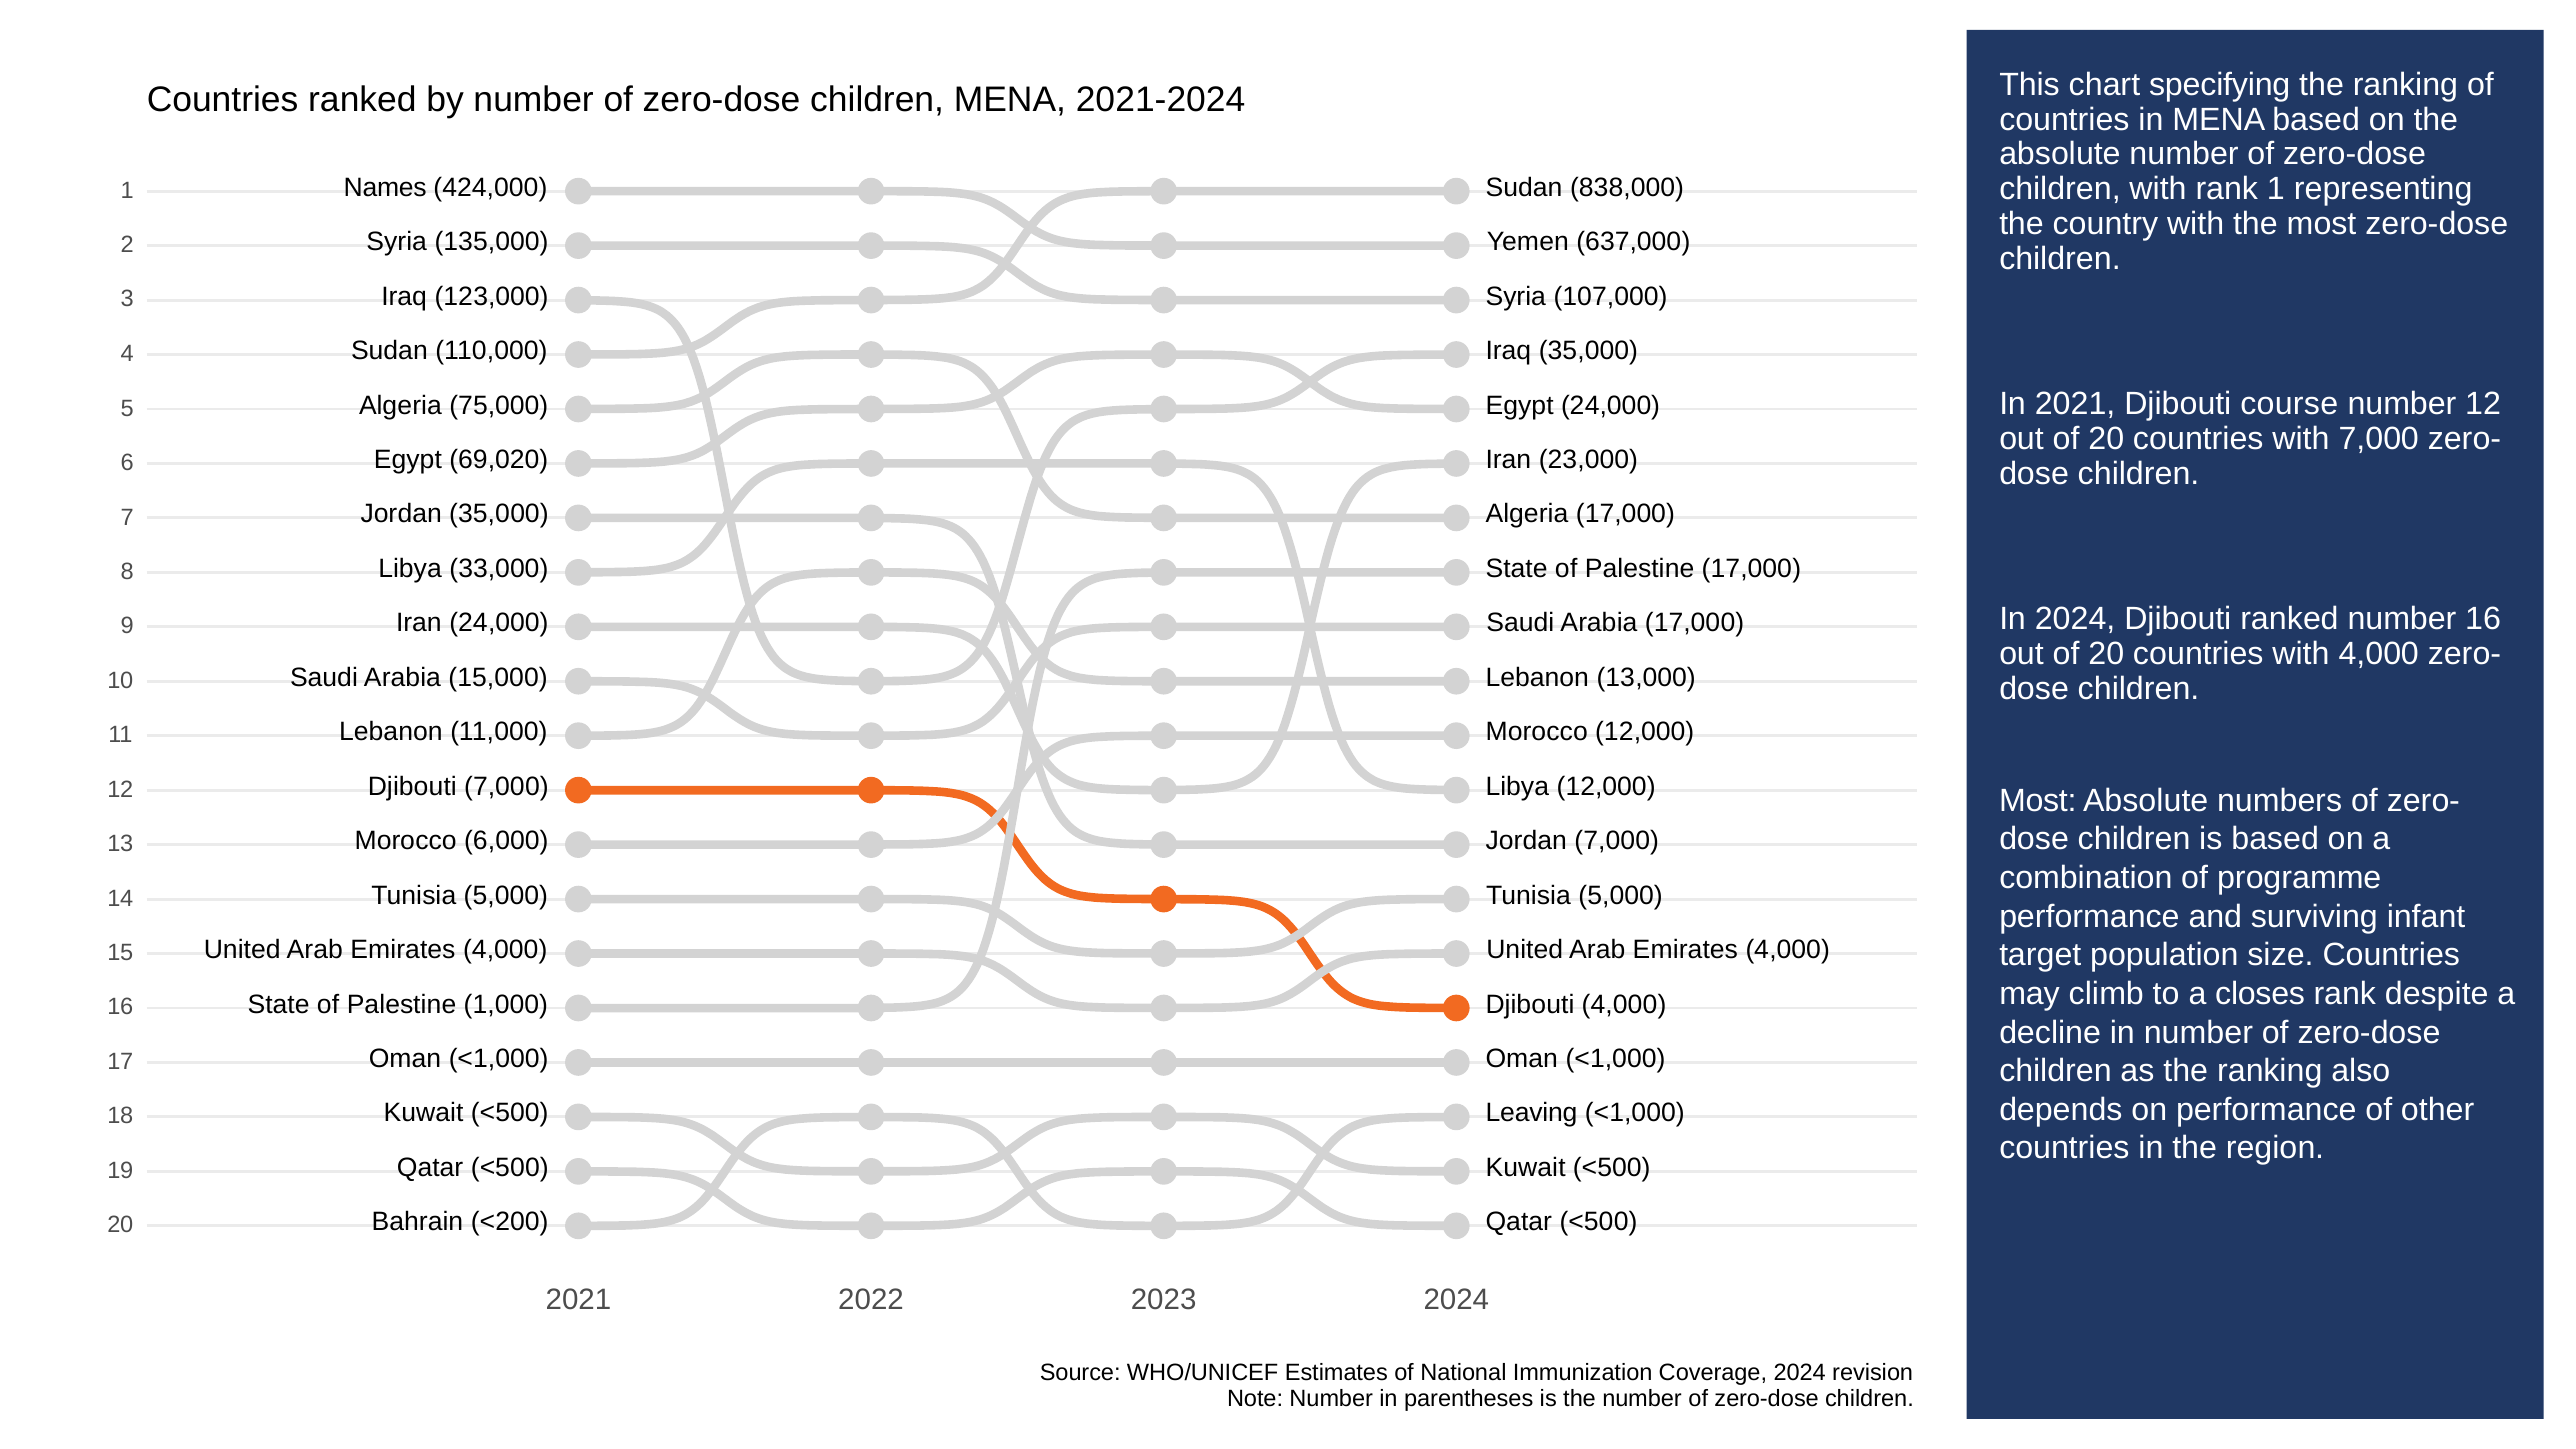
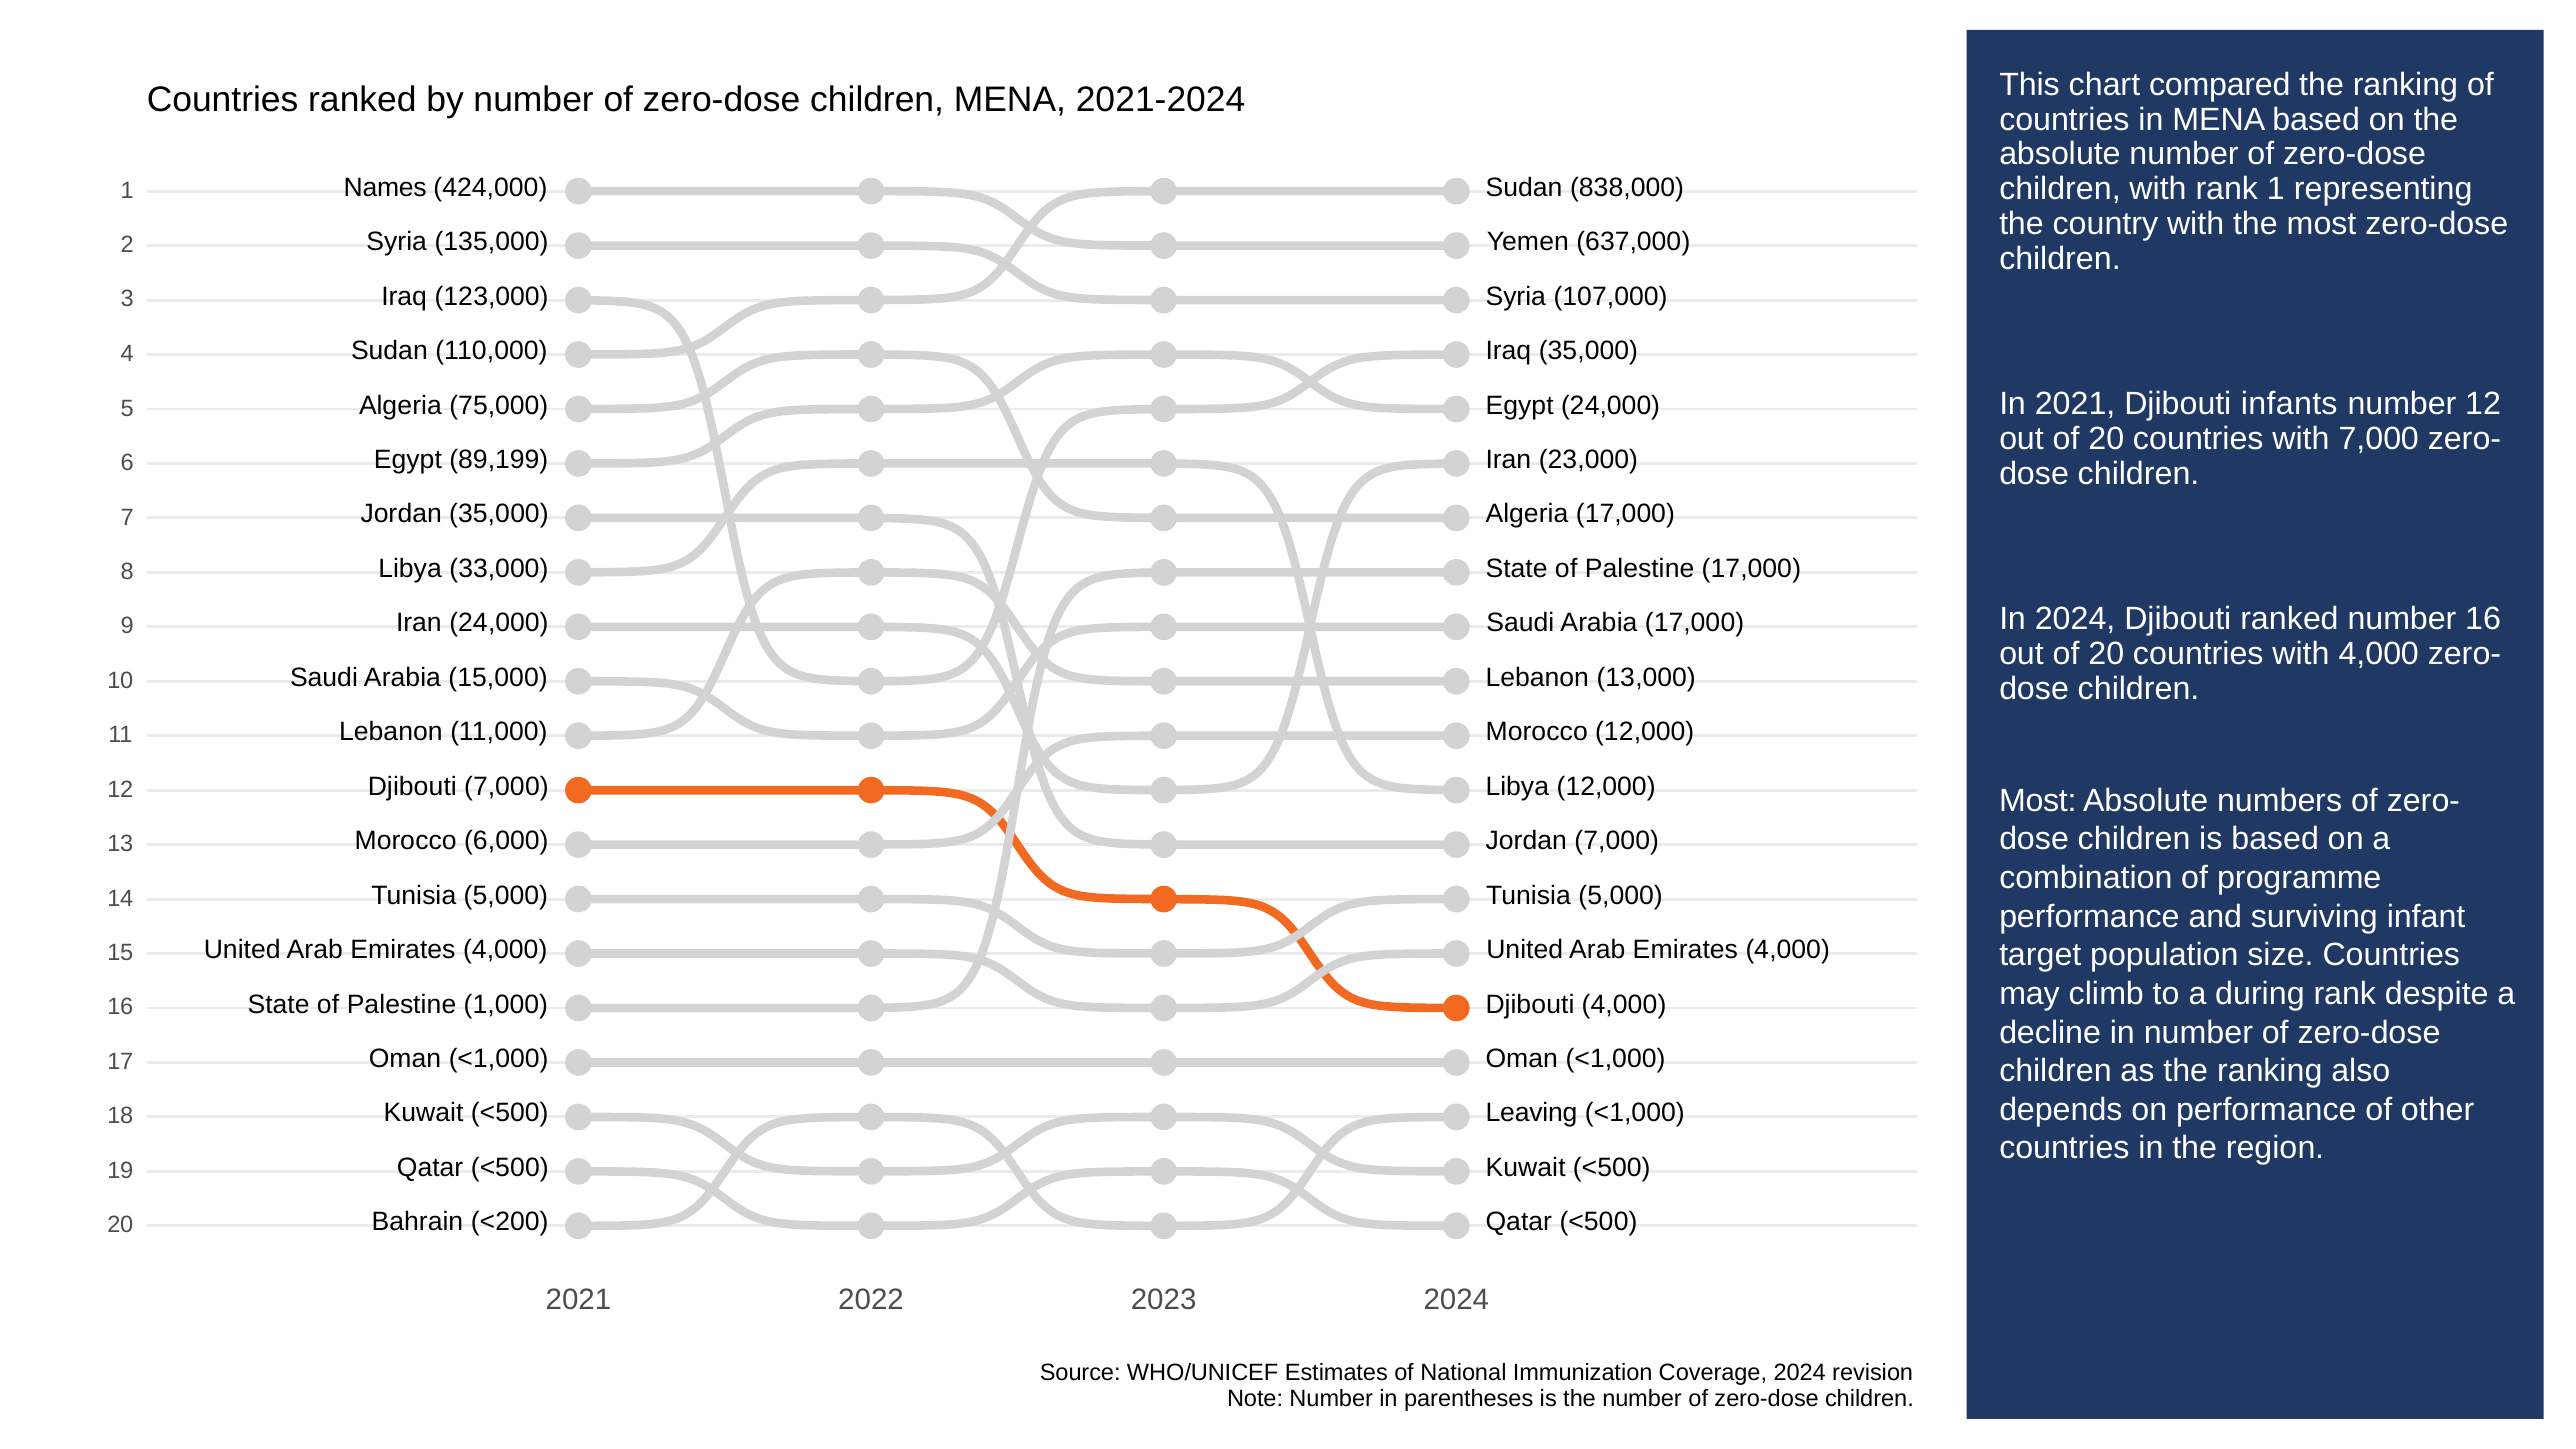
specifying: specifying -> compared
course: course -> infants
69,020: 69,020 -> 89,199
closes: closes -> during
